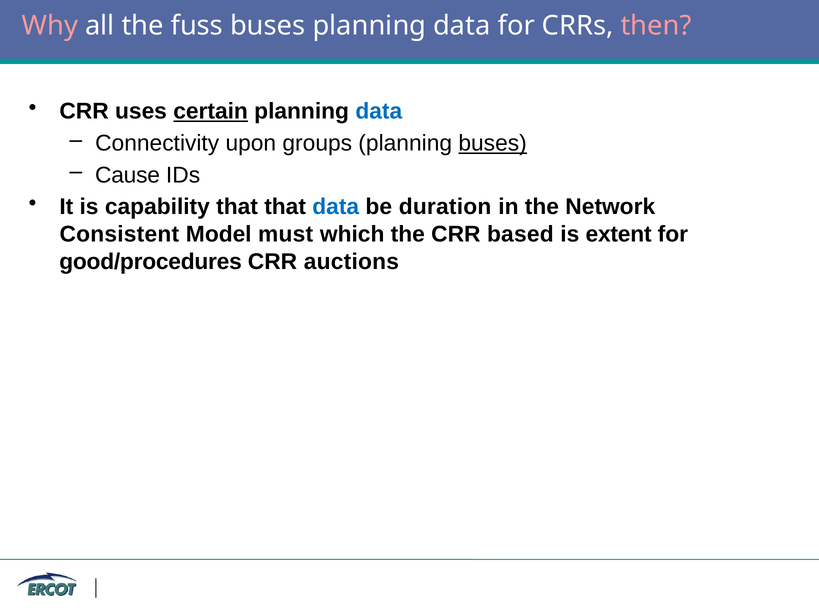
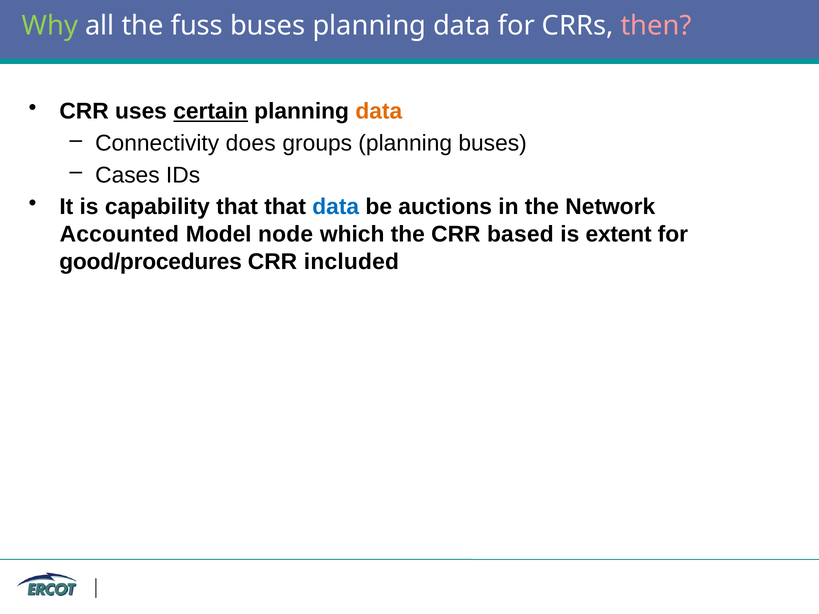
Why colour: pink -> light green
data at (379, 112) colour: blue -> orange
upon: upon -> does
buses at (493, 143) underline: present -> none
Cause: Cause -> Cases
duration: duration -> auctions
Consistent: Consistent -> Accounted
must: must -> node
auctions: auctions -> included
